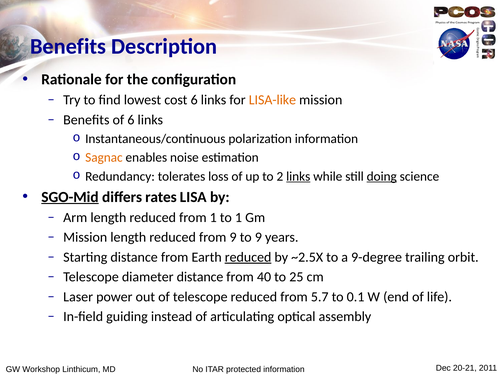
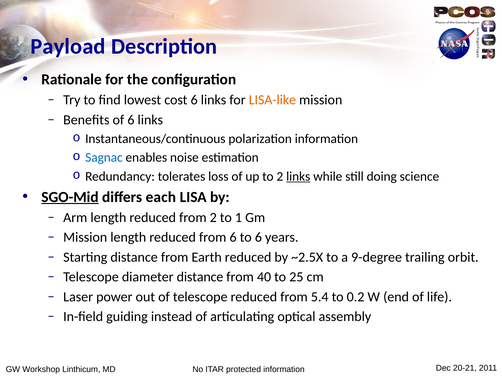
Benefits at (68, 46): Benefits -> Payload
Sagnac colour: orange -> blue
doing underline: present -> none
rates: rates -> each
from 1: 1 -> 2
from 9: 9 -> 6
to 9: 9 -> 6
reduced at (248, 257) underline: present -> none
5.7: 5.7 -> 5.4
0.1: 0.1 -> 0.2
